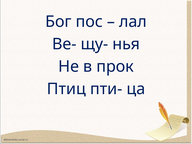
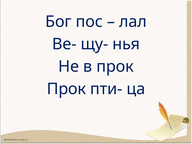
Птиц at (66, 89): Птиц -> Прок
